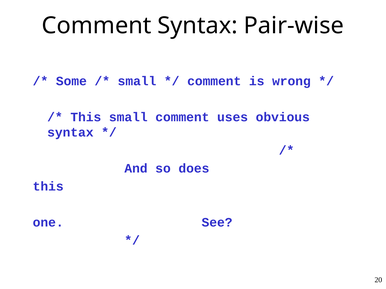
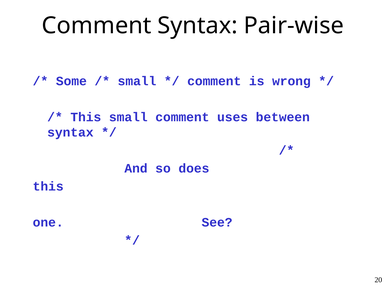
obvious: obvious -> between
